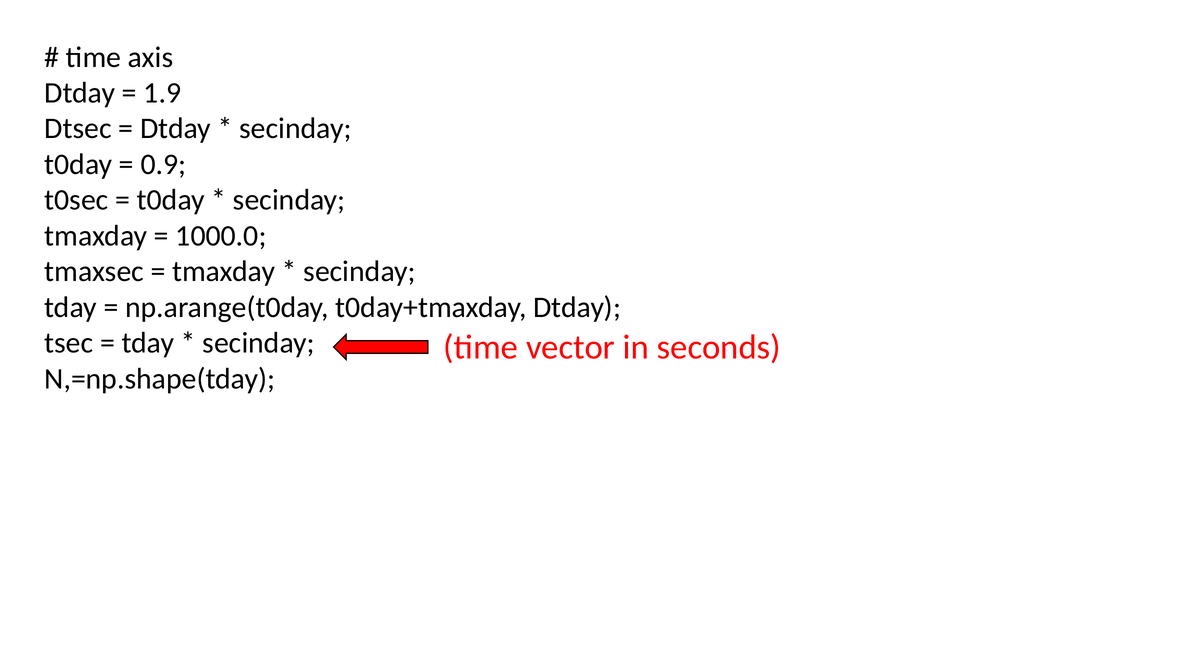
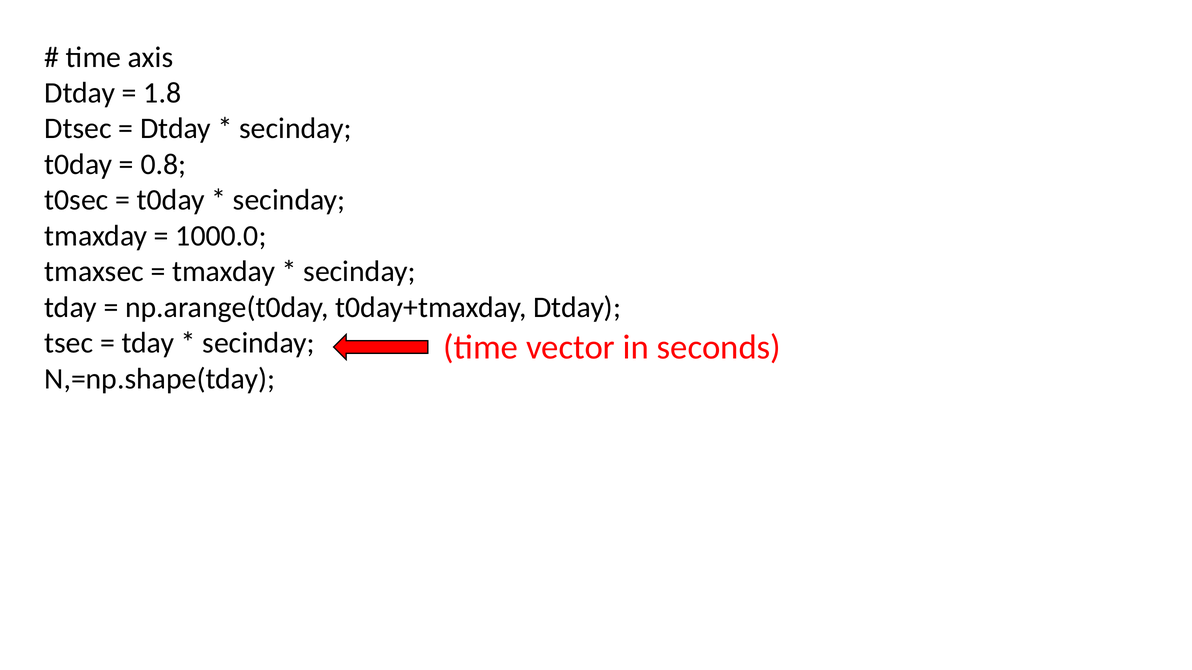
1.9: 1.9 -> 1.8
0.9: 0.9 -> 0.8
